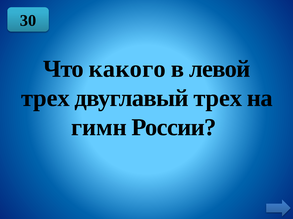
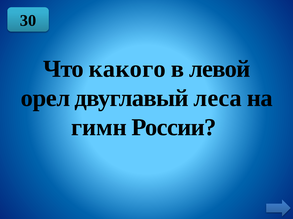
трех at (45, 98): трех -> орел
двуглавый трех: трех -> леса
